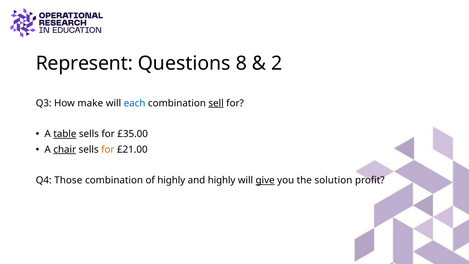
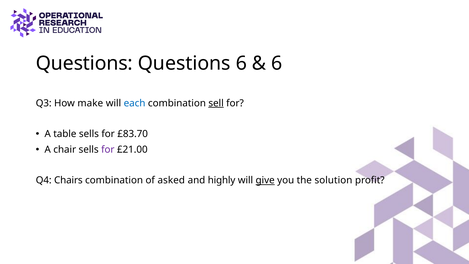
Represent at (84, 63): Represent -> Questions
Questions 8: 8 -> 6
2 at (277, 63): 2 -> 6
table underline: present -> none
£35.00: £35.00 -> £83.70
chair underline: present -> none
for at (108, 149) colour: orange -> purple
Those: Those -> Chairs
of highly: highly -> asked
